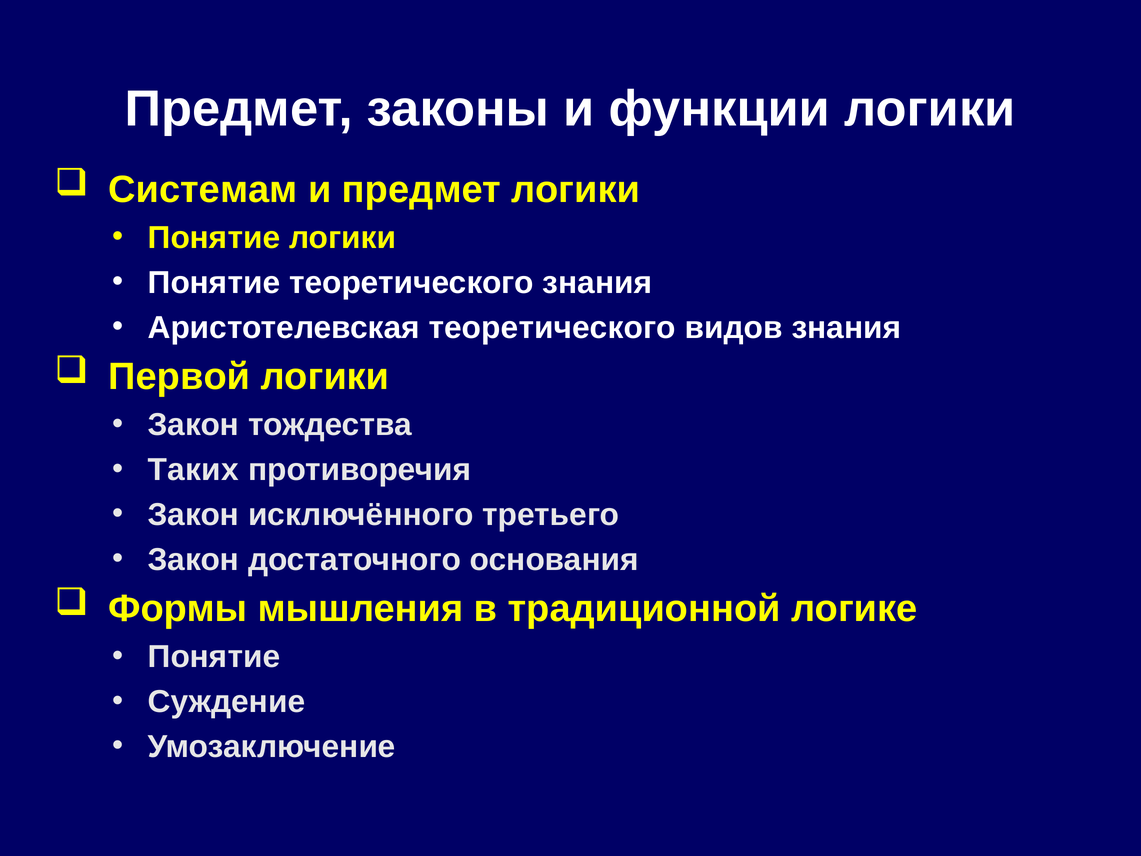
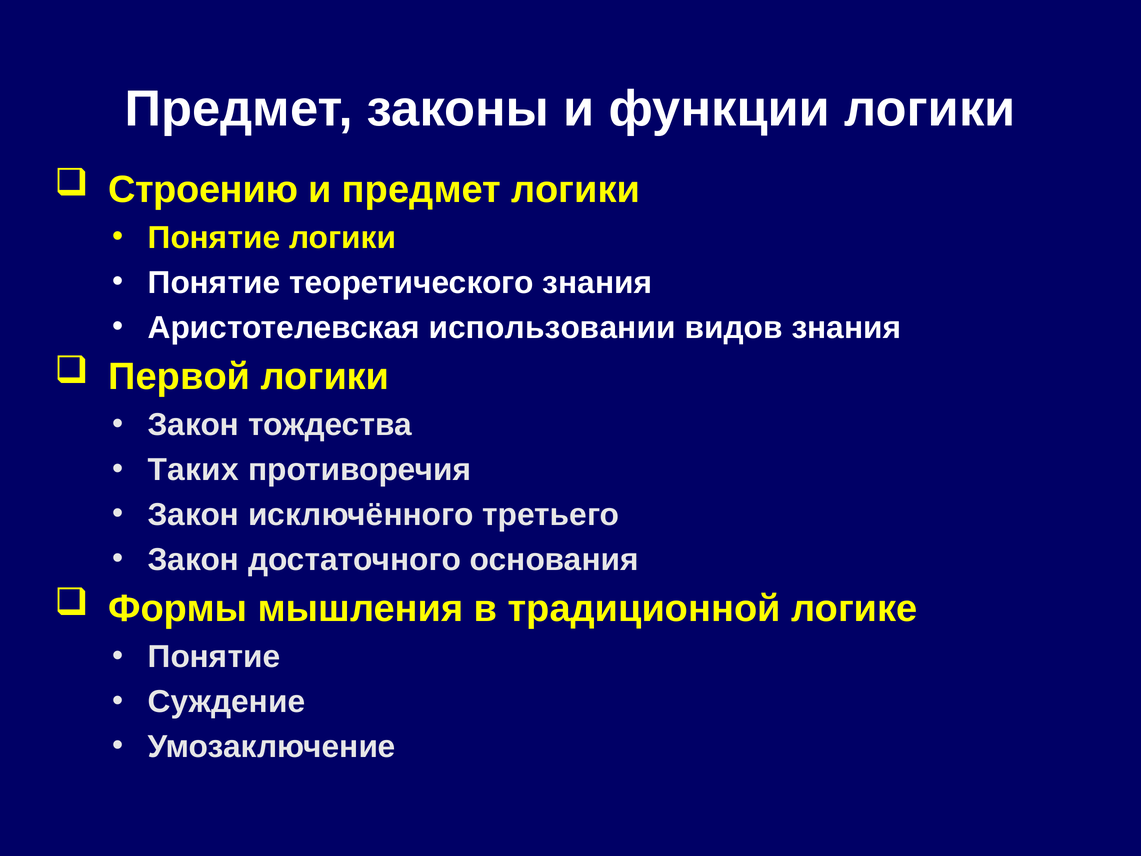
Системам: Системам -> Строению
Аристотелевская теоретического: теоретического -> использовании
